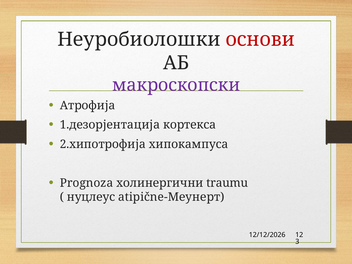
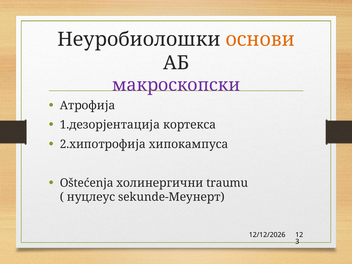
основи colour: red -> orange
Prognoza: Prognoza -> Oštećenja
atipične-Меyнерт: atipične-Меyнерт -> sekunde-Меyнерт
